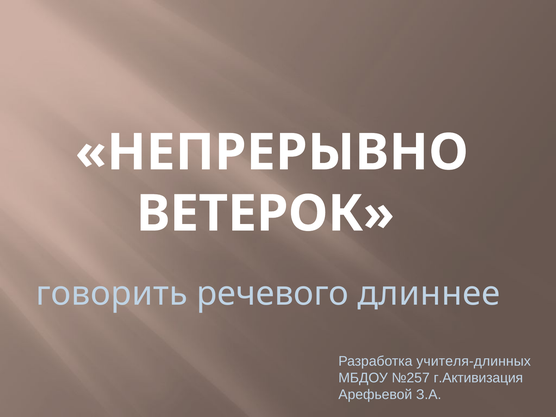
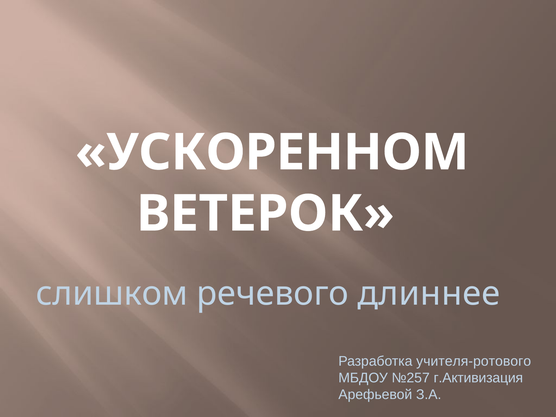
НЕПРЕРЫВНО: НЕПРЕРЫВНО -> УСКОРЕННОМ
говорить: говорить -> слишком
учителя-длинных: учителя-длинных -> учителя-ротового
